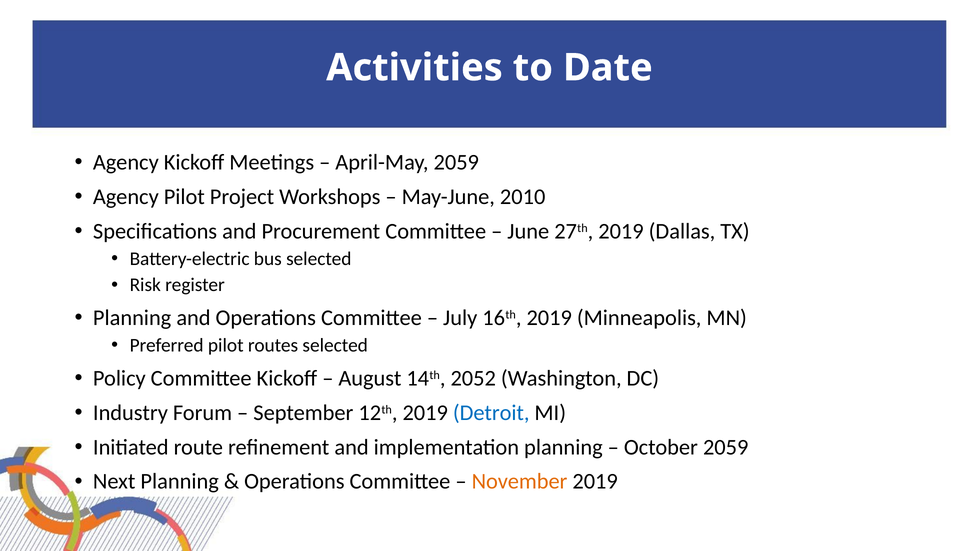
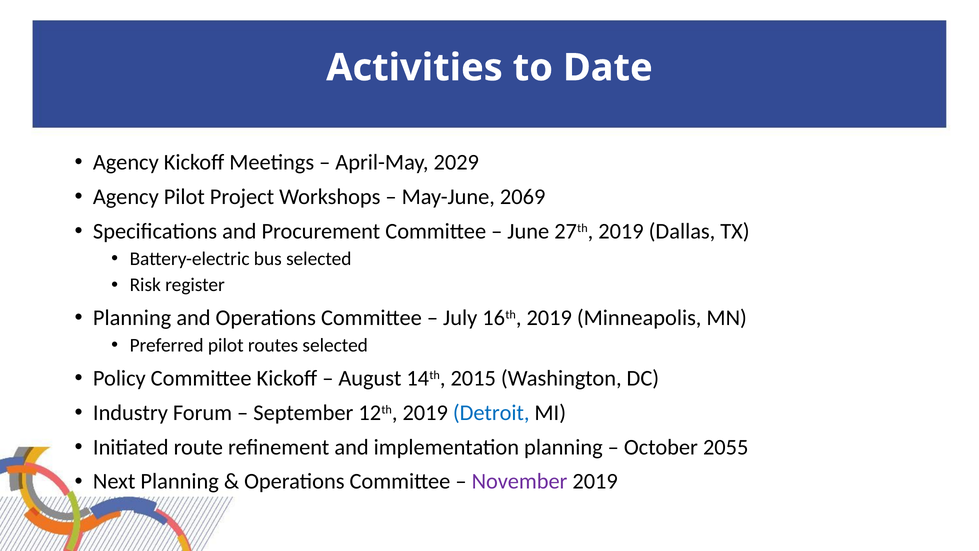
April-May 2059: 2059 -> 2029
2010: 2010 -> 2069
2052: 2052 -> 2015
October 2059: 2059 -> 2055
November colour: orange -> purple
